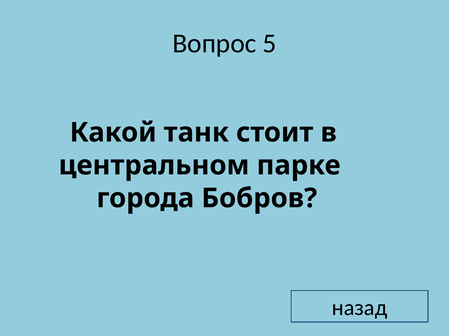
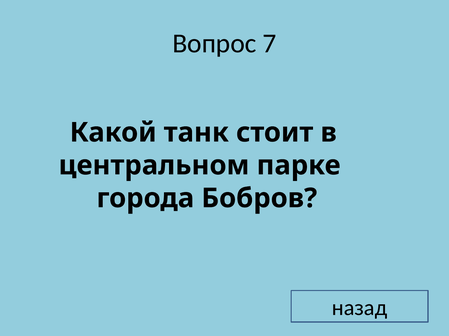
5: 5 -> 7
